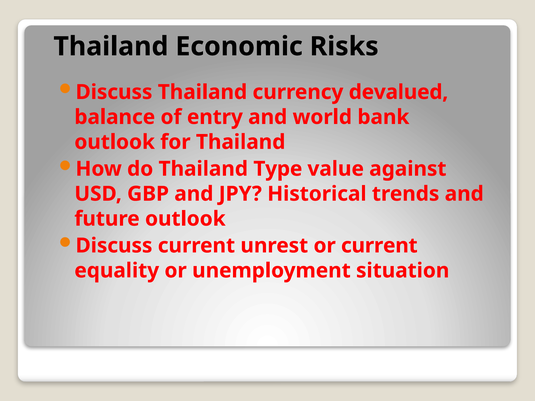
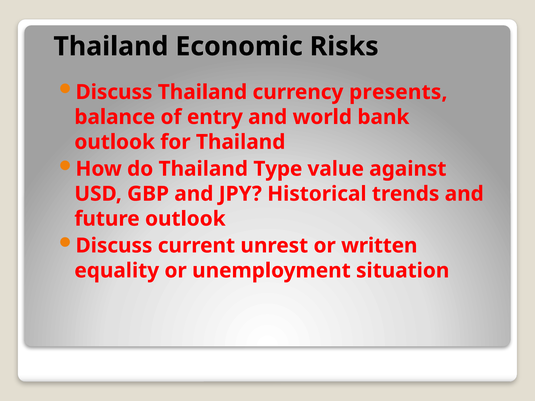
devalued: devalued -> presents
or current: current -> written
